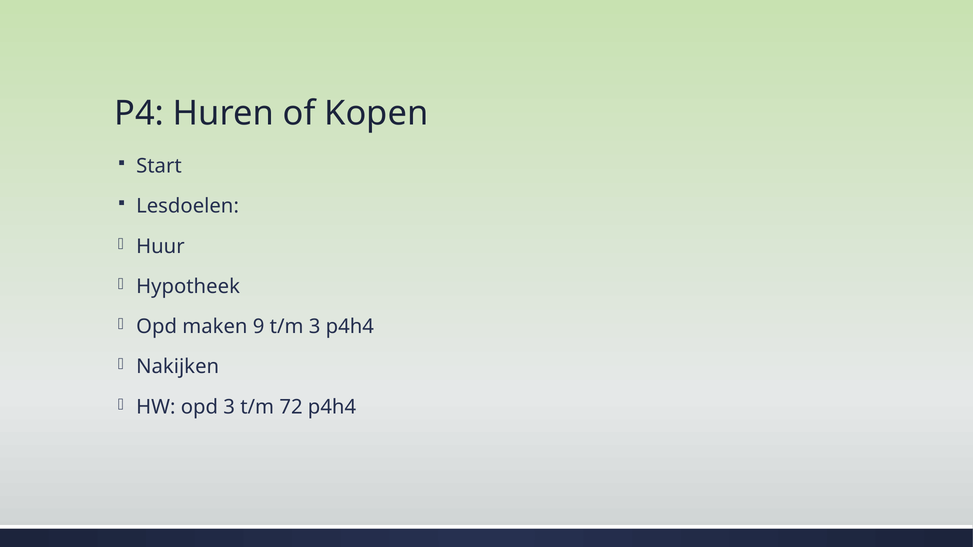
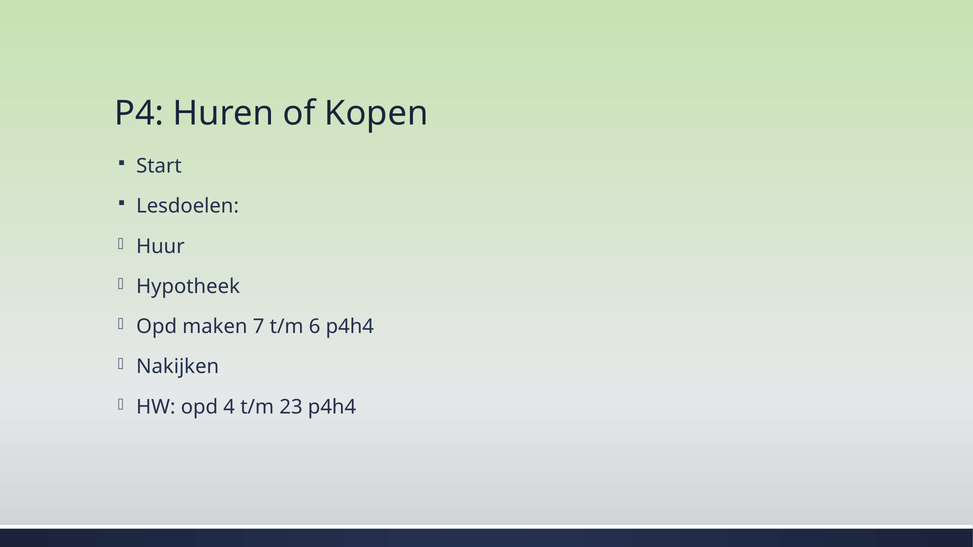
9: 9 -> 7
t/m 3: 3 -> 6
opd 3: 3 -> 4
72: 72 -> 23
